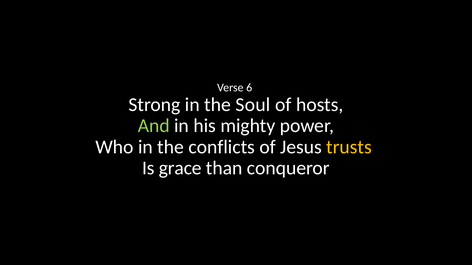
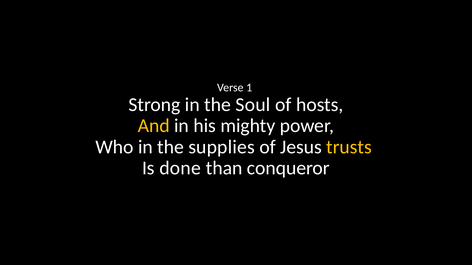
6: 6 -> 1
And colour: light green -> yellow
conflicts: conflicts -> supplies
grace: grace -> done
